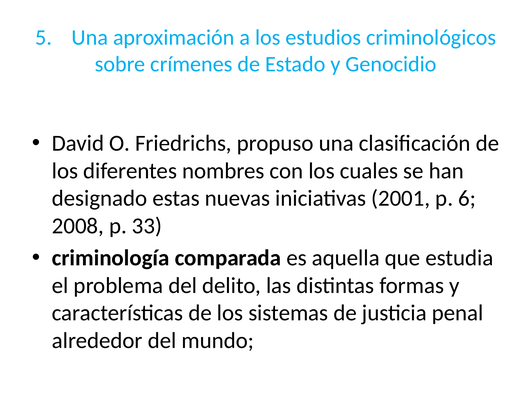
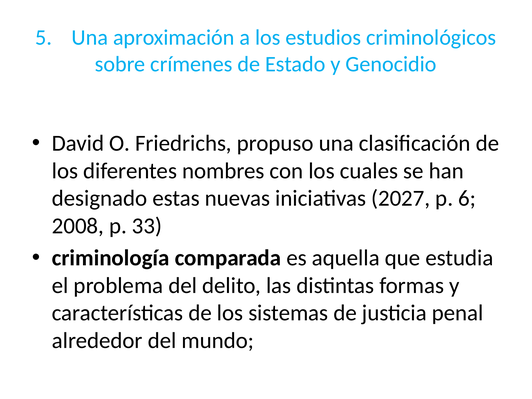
2001: 2001 -> 2027
